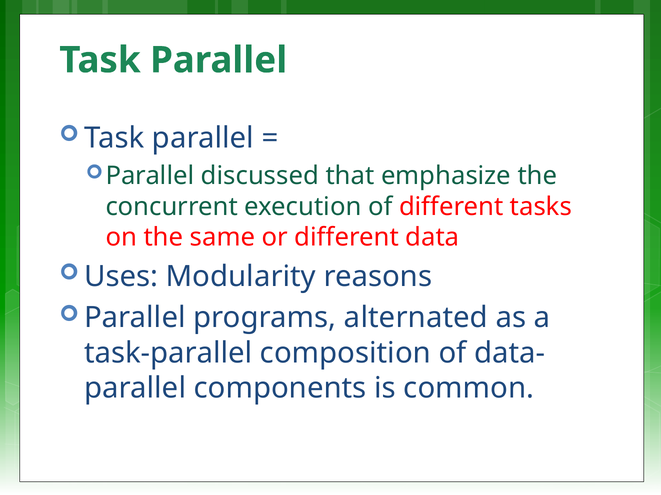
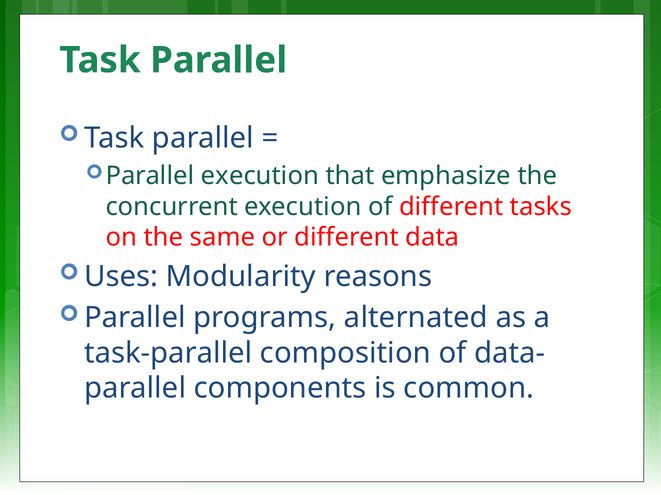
Parallel discussed: discussed -> execution
